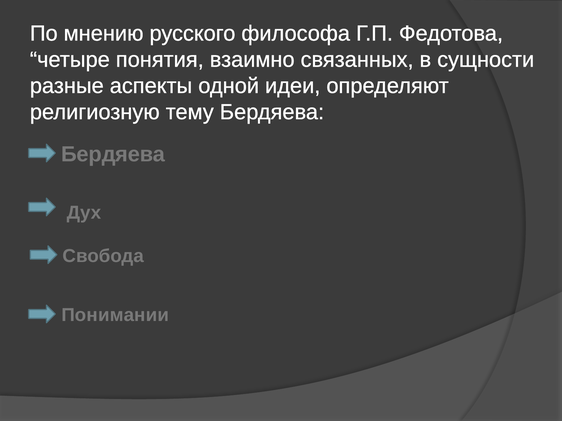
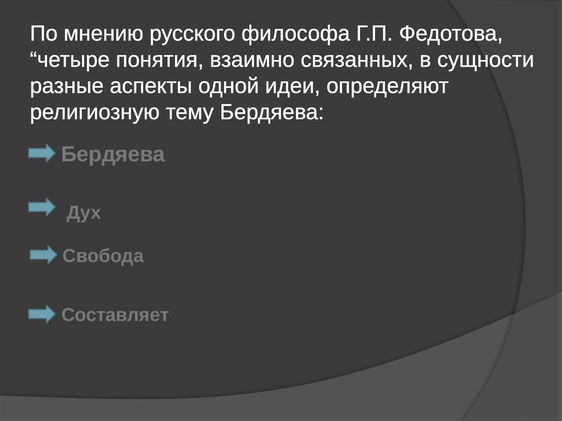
Понимании: Понимании -> Составляет
